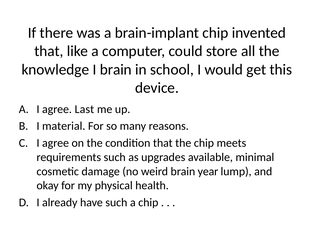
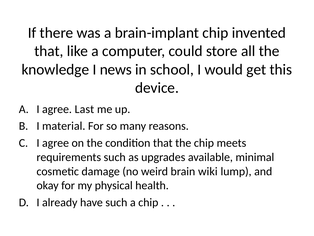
I brain: brain -> news
year: year -> wiki
